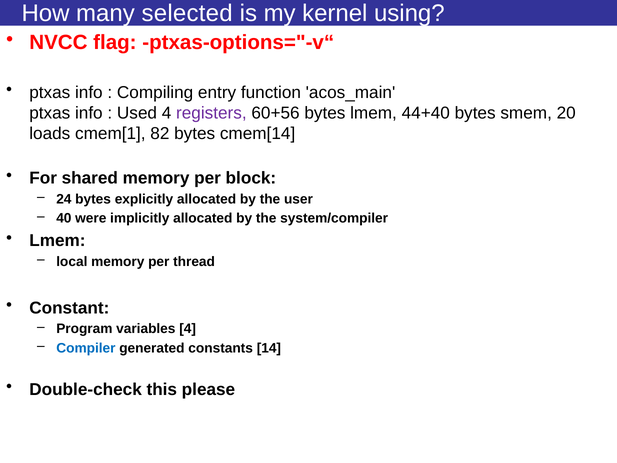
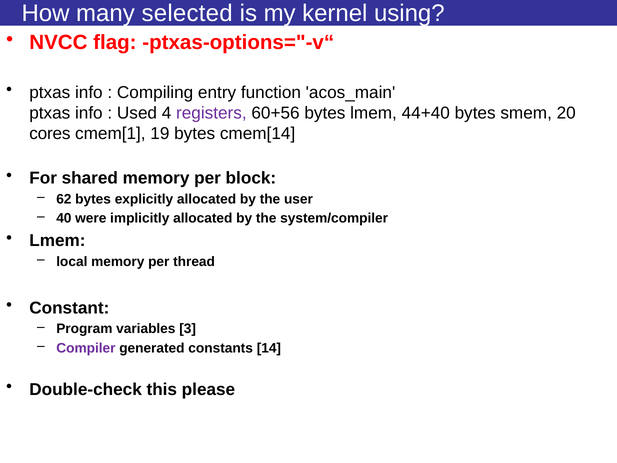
loads: loads -> cores
82: 82 -> 19
24: 24 -> 62
variables 4: 4 -> 3
Compiler colour: blue -> purple
